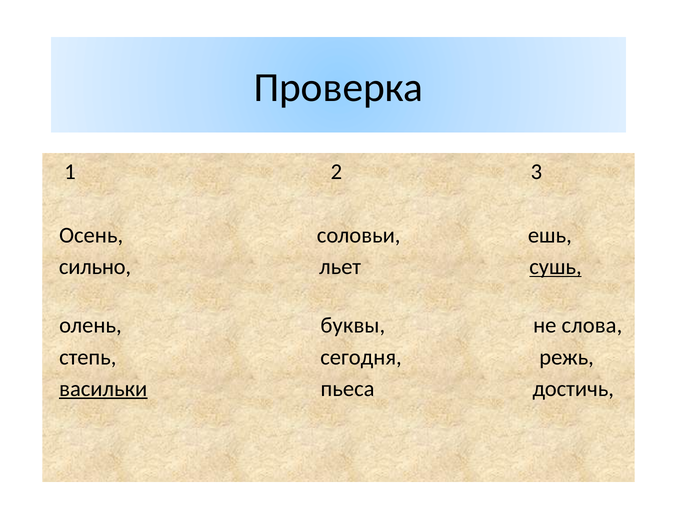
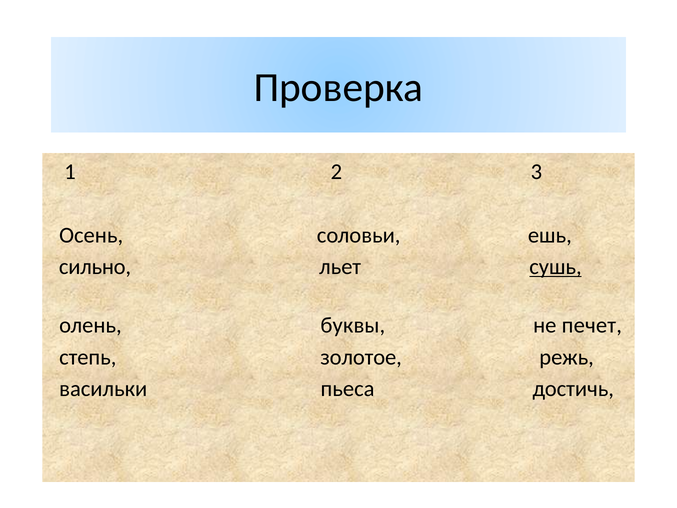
слова: слова -> печет
сегодня: сегодня -> золотое
васильки underline: present -> none
